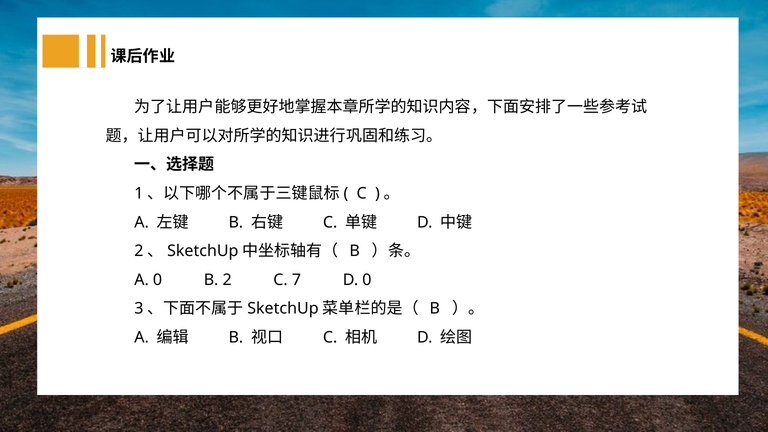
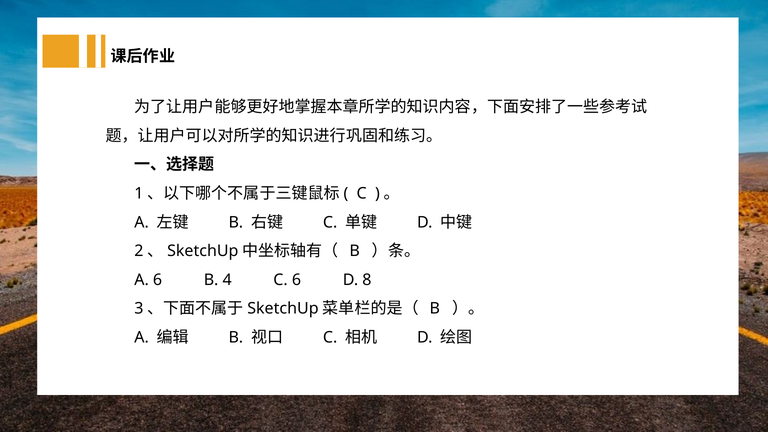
A 0: 0 -> 6
B 2: 2 -> 4
C 7: 7 -> 6
D 0: 0 -> 8
